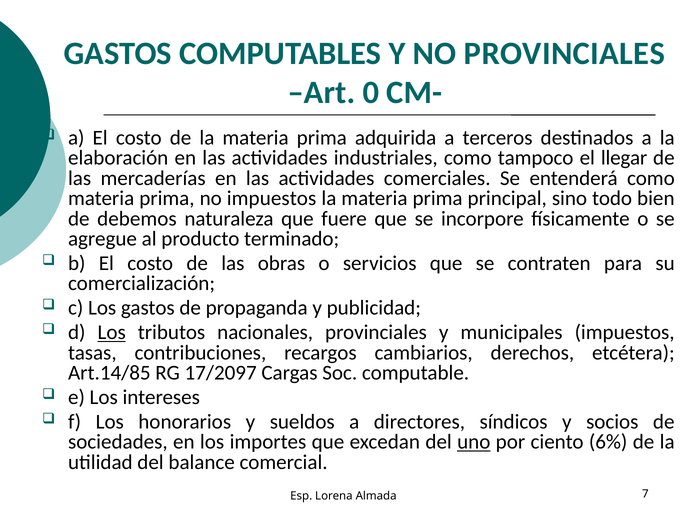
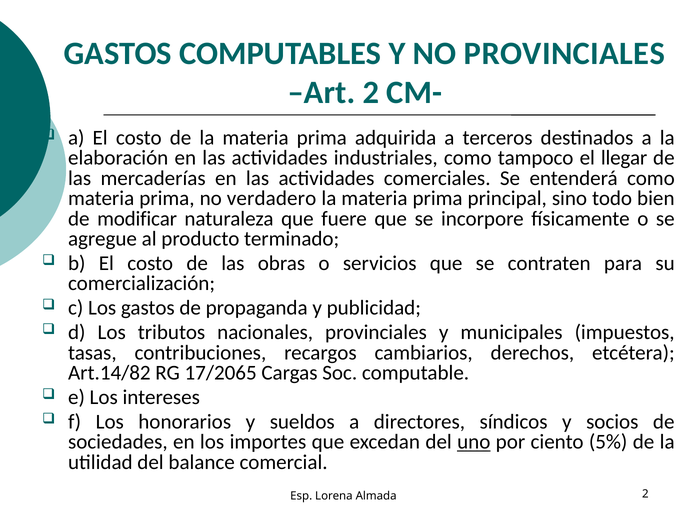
Art 0: 0 -> 2
no impuestos: impuestos -> verdadero
debemos: debemos -> modificar
Los at (112, 333) underline: present -> none
Art.14/85: Art.14/85 -> Art.14/82
17/2097: 17/2097 -> 17/2065
6%: 6% -> 5%
Almada 7: 7 -> 2
